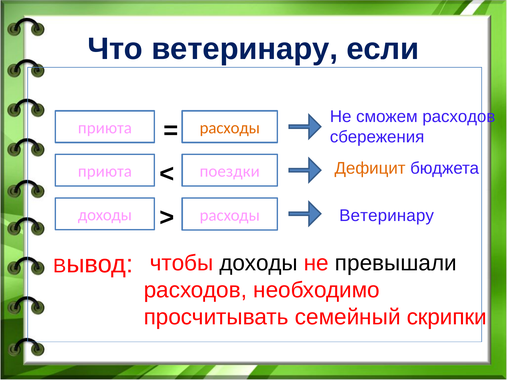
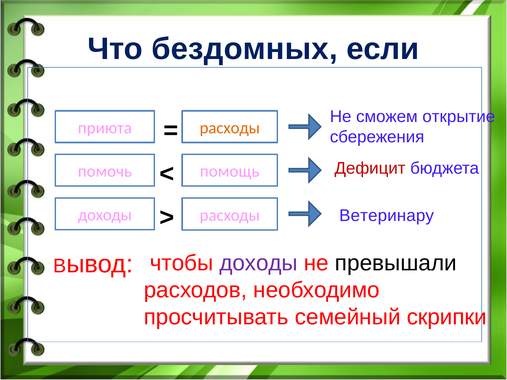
Что ветеринару: ветеринару -> бездомных
сможем расходов: расходов -> открытие
Дефицит colour: orange -> red
приюта at (105, 171): приюта -> помочь
поездки: поездки -> помощь
доходы at (259, 263) colour: black -> purple
